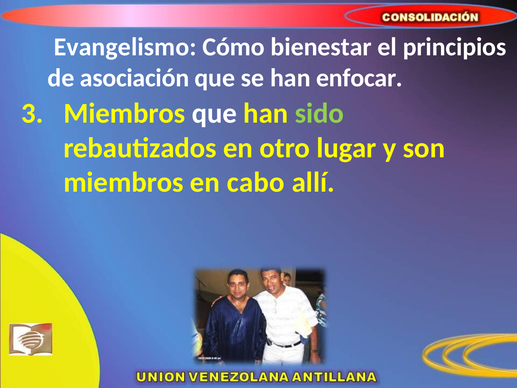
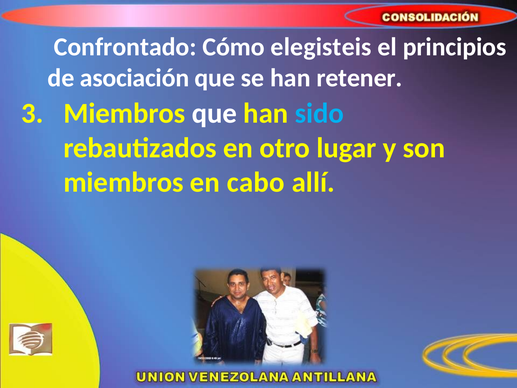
Evangelismo: Evangelismo -> Confrontado
bienestar: bienestar -> elegisteis
enfocar: enfocar -> retener
sido colour: light green -> light blue
